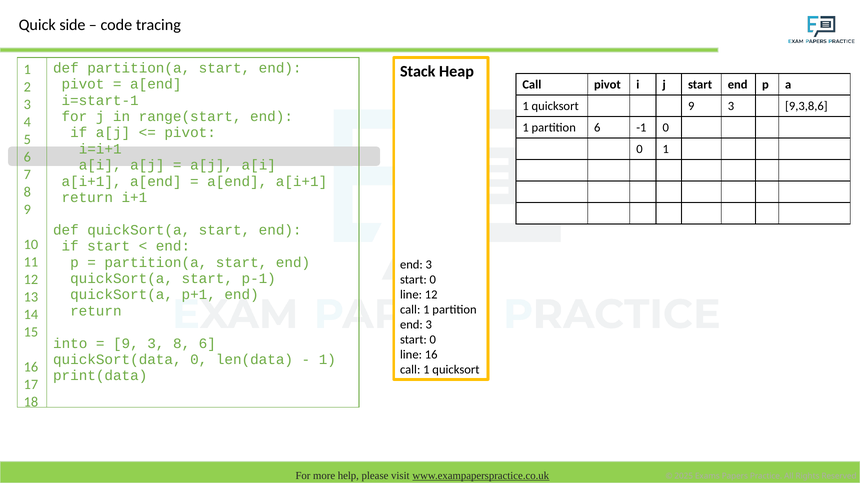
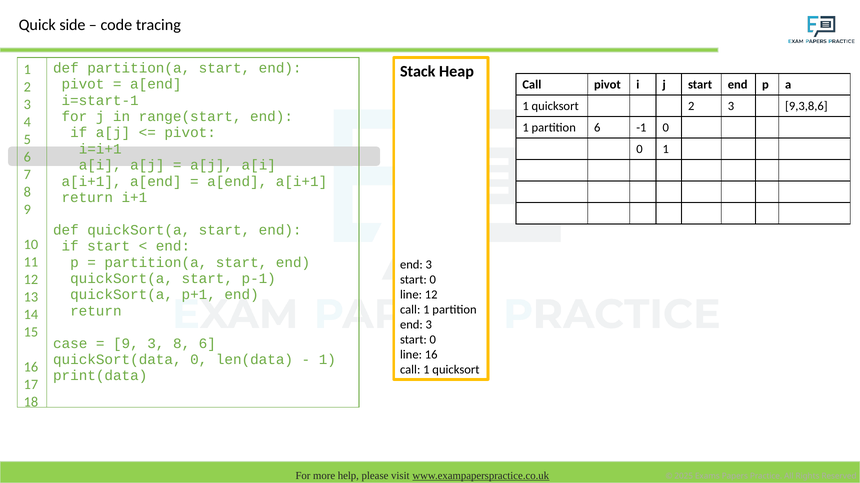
quicksort 9: 9 -> 2
into: into -> case
